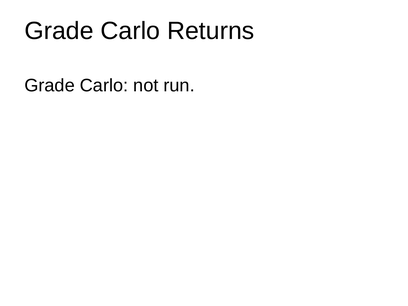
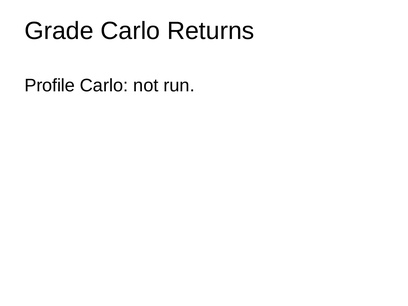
Grade at (50, 86): Grade -> Profile
